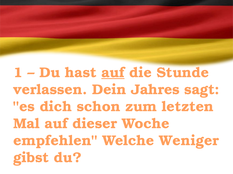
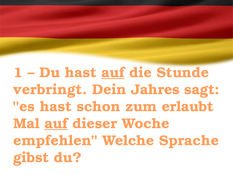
verlassen: verlassen -> verbringt
es dich: dich -> hast
letzten: letzten -> erlaubt
auf at (56, 124) underline: none -> present
Weniger: Weniger -> Sprache
